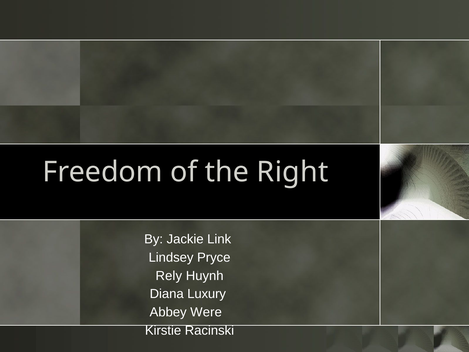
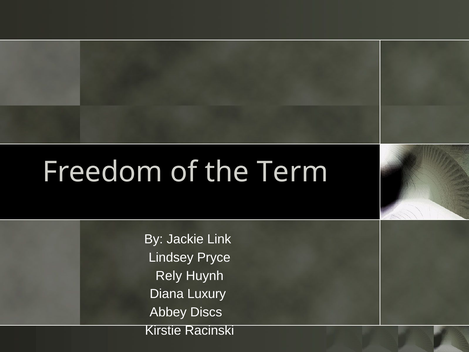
Right: Right -> Term
Were: Were -> Discs
